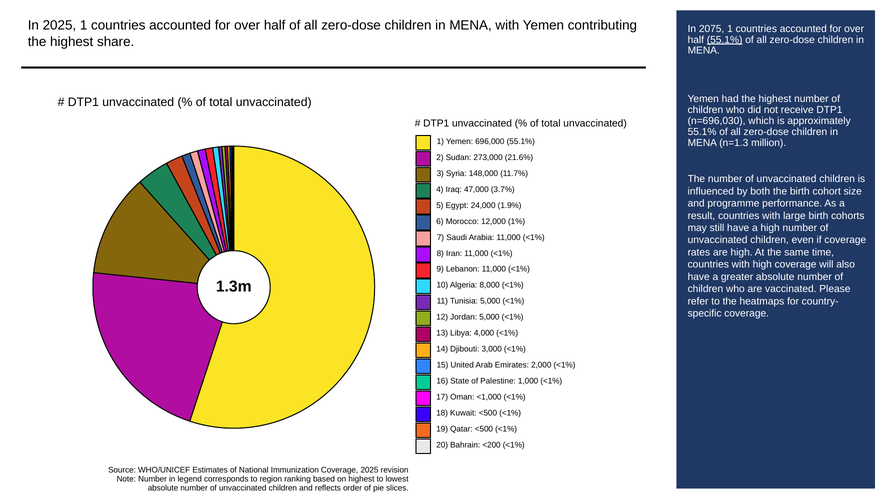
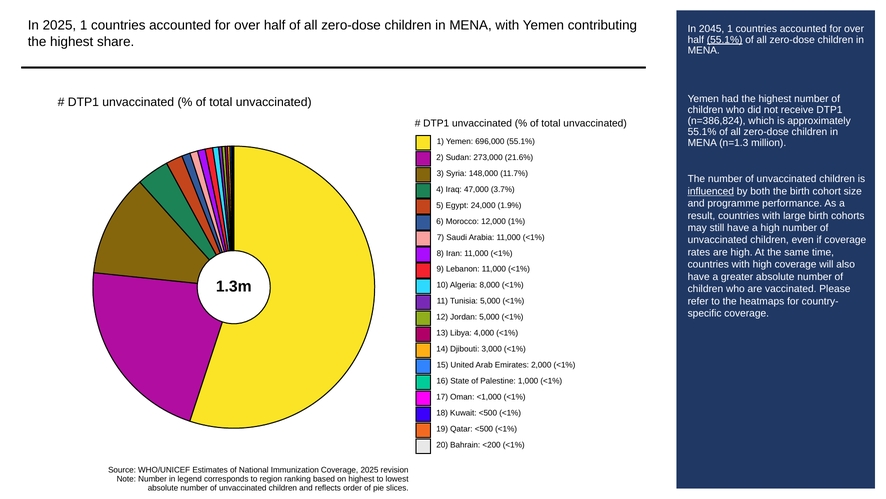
2075: 2075 -> 2045
n=696,030: n=696,030 -> n=386,824
influenced underline: none -> present
